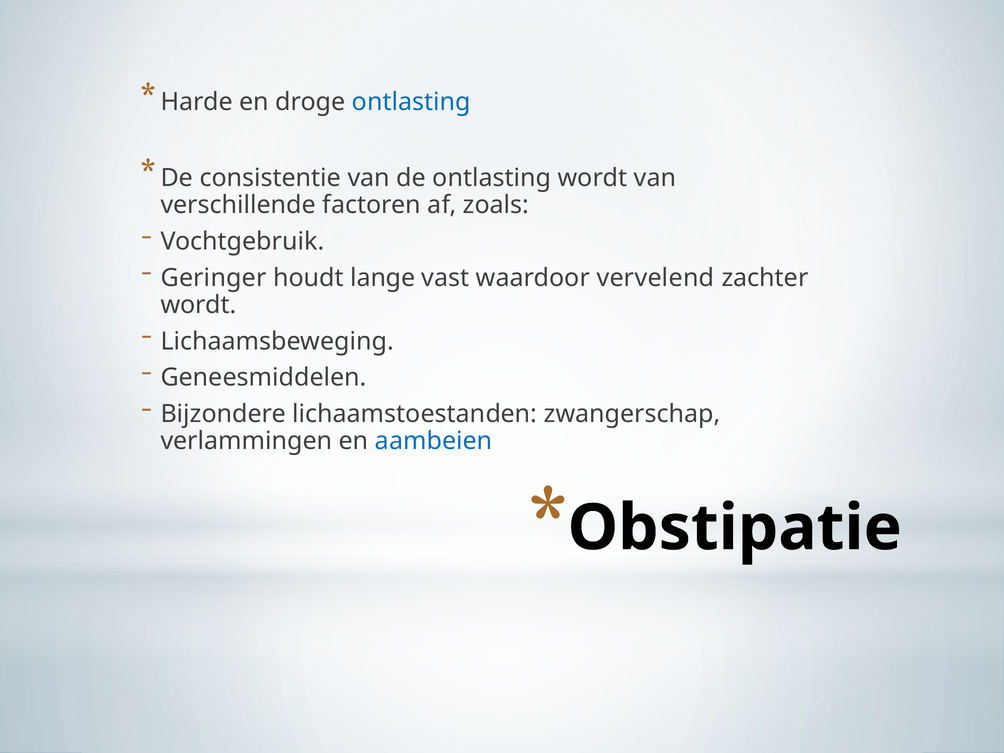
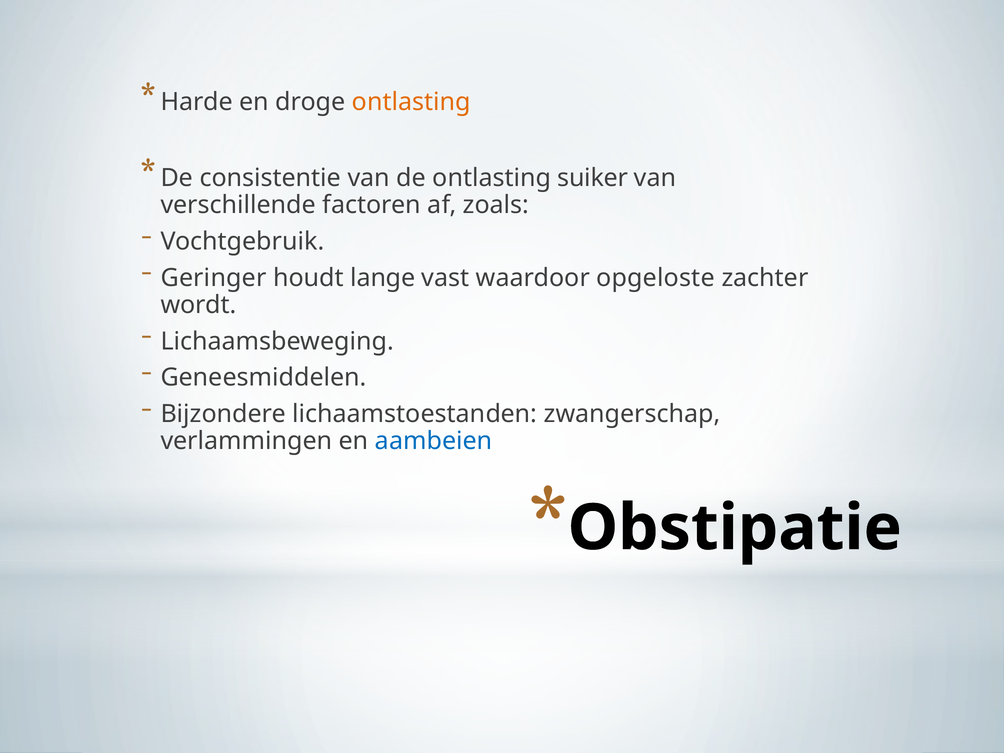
ontlasting at (411, 102) colour: blue -> orange
ontlasting wordt: wordt -> suiker
vervelend: vervelend -> opgeloste
